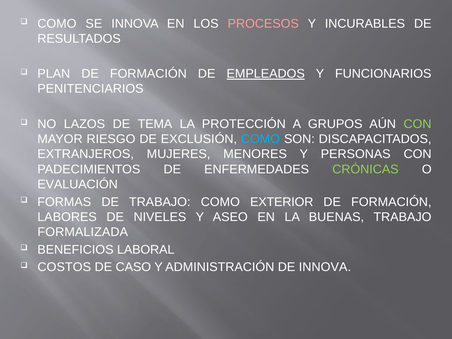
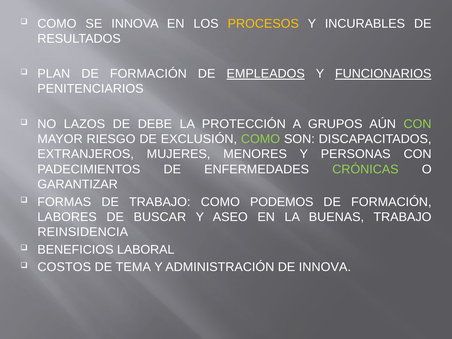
PROCESOS colour: pink -> yellow
FUNCIONARIOS underline: none -> present
TEMA: TEMA -> DEBE
COMO at (261, 139) colour: light blue -> light green
EVALUACIÓN: EVALUACIÓN -> GARANTIZAR
EXTERIOR: EXTERIOR -> PODEMOS
NIVELES: NIVELES -> BUSCAR
FORMALIZADA: FORMALIZADA -> REINSIDENCIA
CASO: CASO -> TEMA
